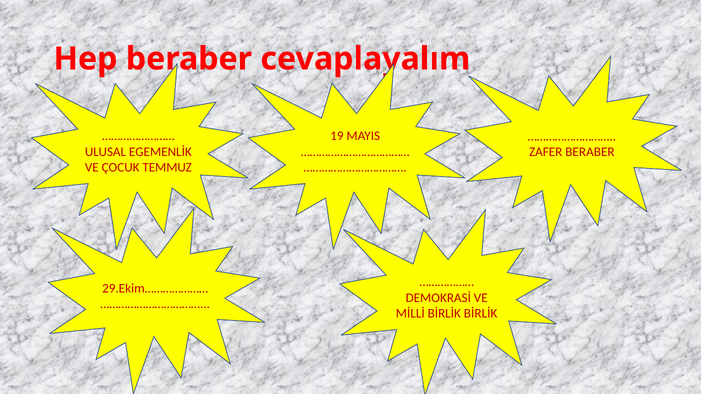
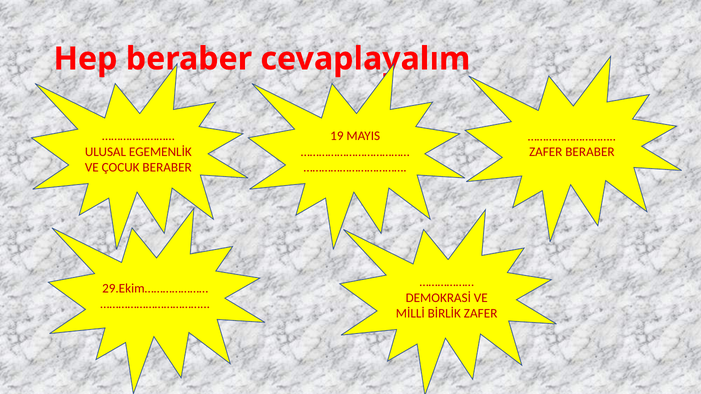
ÇOCUK TEMMUZ: TEMMUZ -> BERABER
BİRLİK BİRLİK: BİRLİK -> ZAFER
